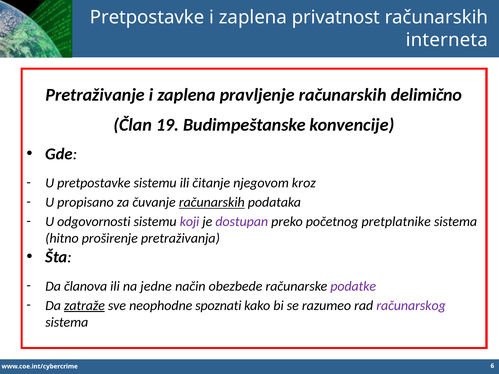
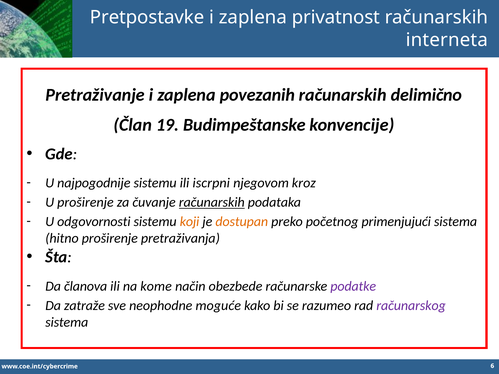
pravljenje: pravljenje -> povezanih
U pretpostavke: pretpostavke -> najpogodnije
čitanje: čitanje -> iscrpni
U propisano: propisano -> proširenje
koji colour: purple -> orange
dostupan colour: purple -> orange
pretplatnike: pretplatnike -> primenjujući
jedne: jedne -> kome
zatraže underline: present -> none
spoznati: spoznati -> moguće
